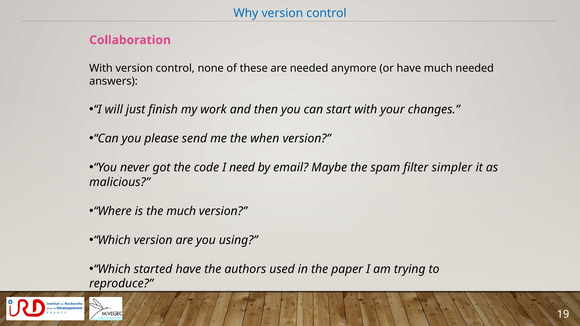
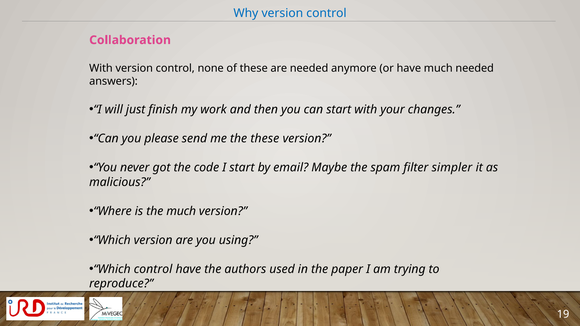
the when: when -> these
I need: need -> start
Which started: started -> control
